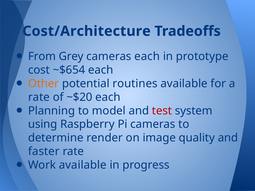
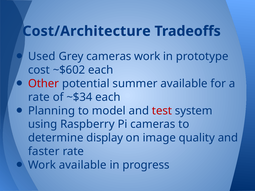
From: From -> Used
cameras each: each -> work
~$654: ~$654 -> ~$602
Other colour: orange -> red
routines: routines -> summer
~$20: ~$20 -> ~$34
render: render -> display
